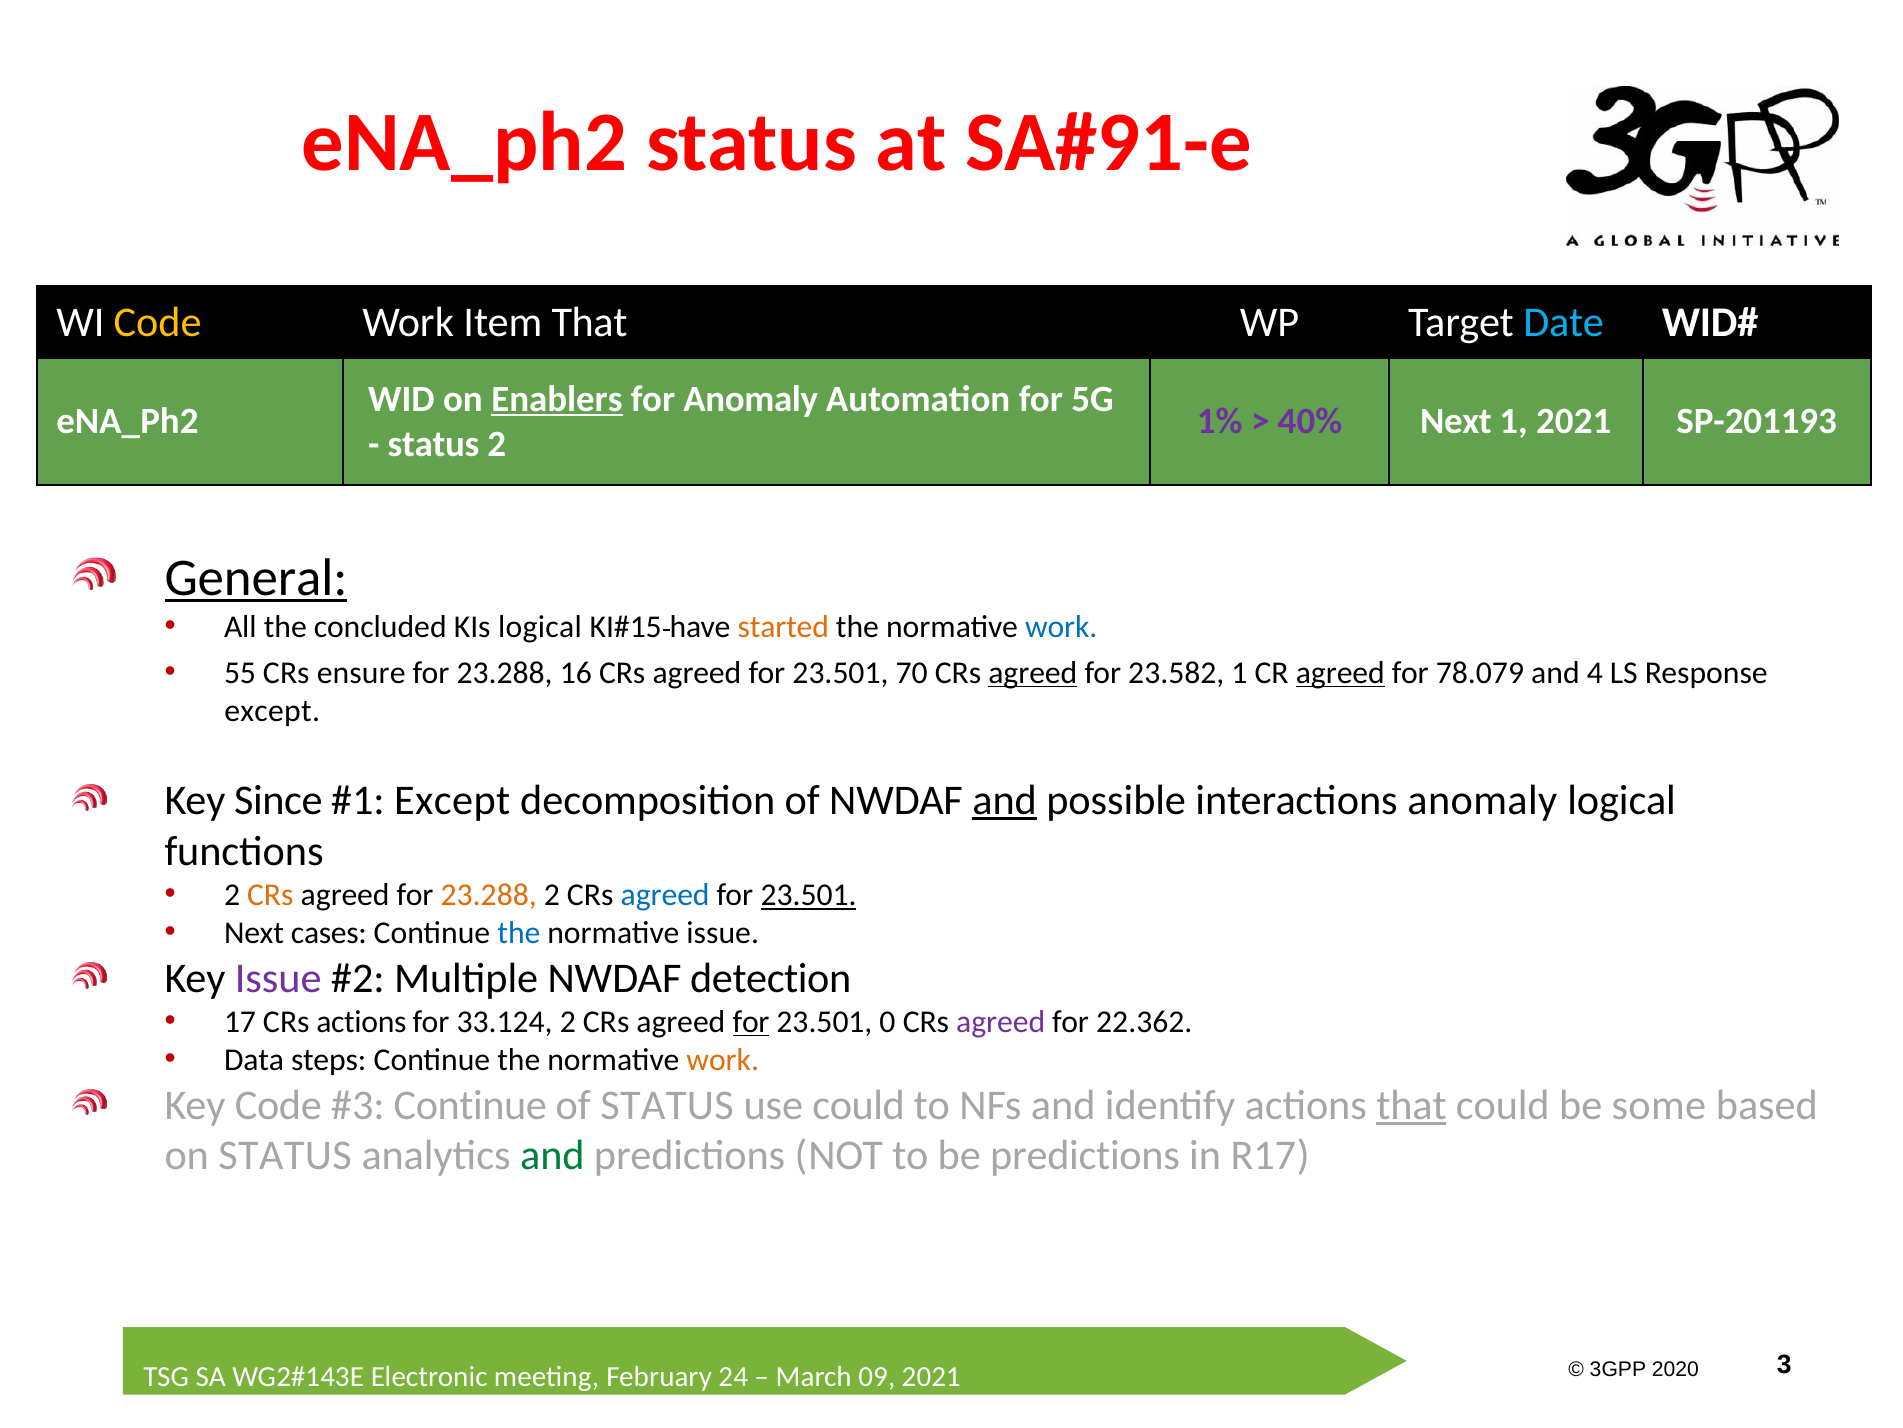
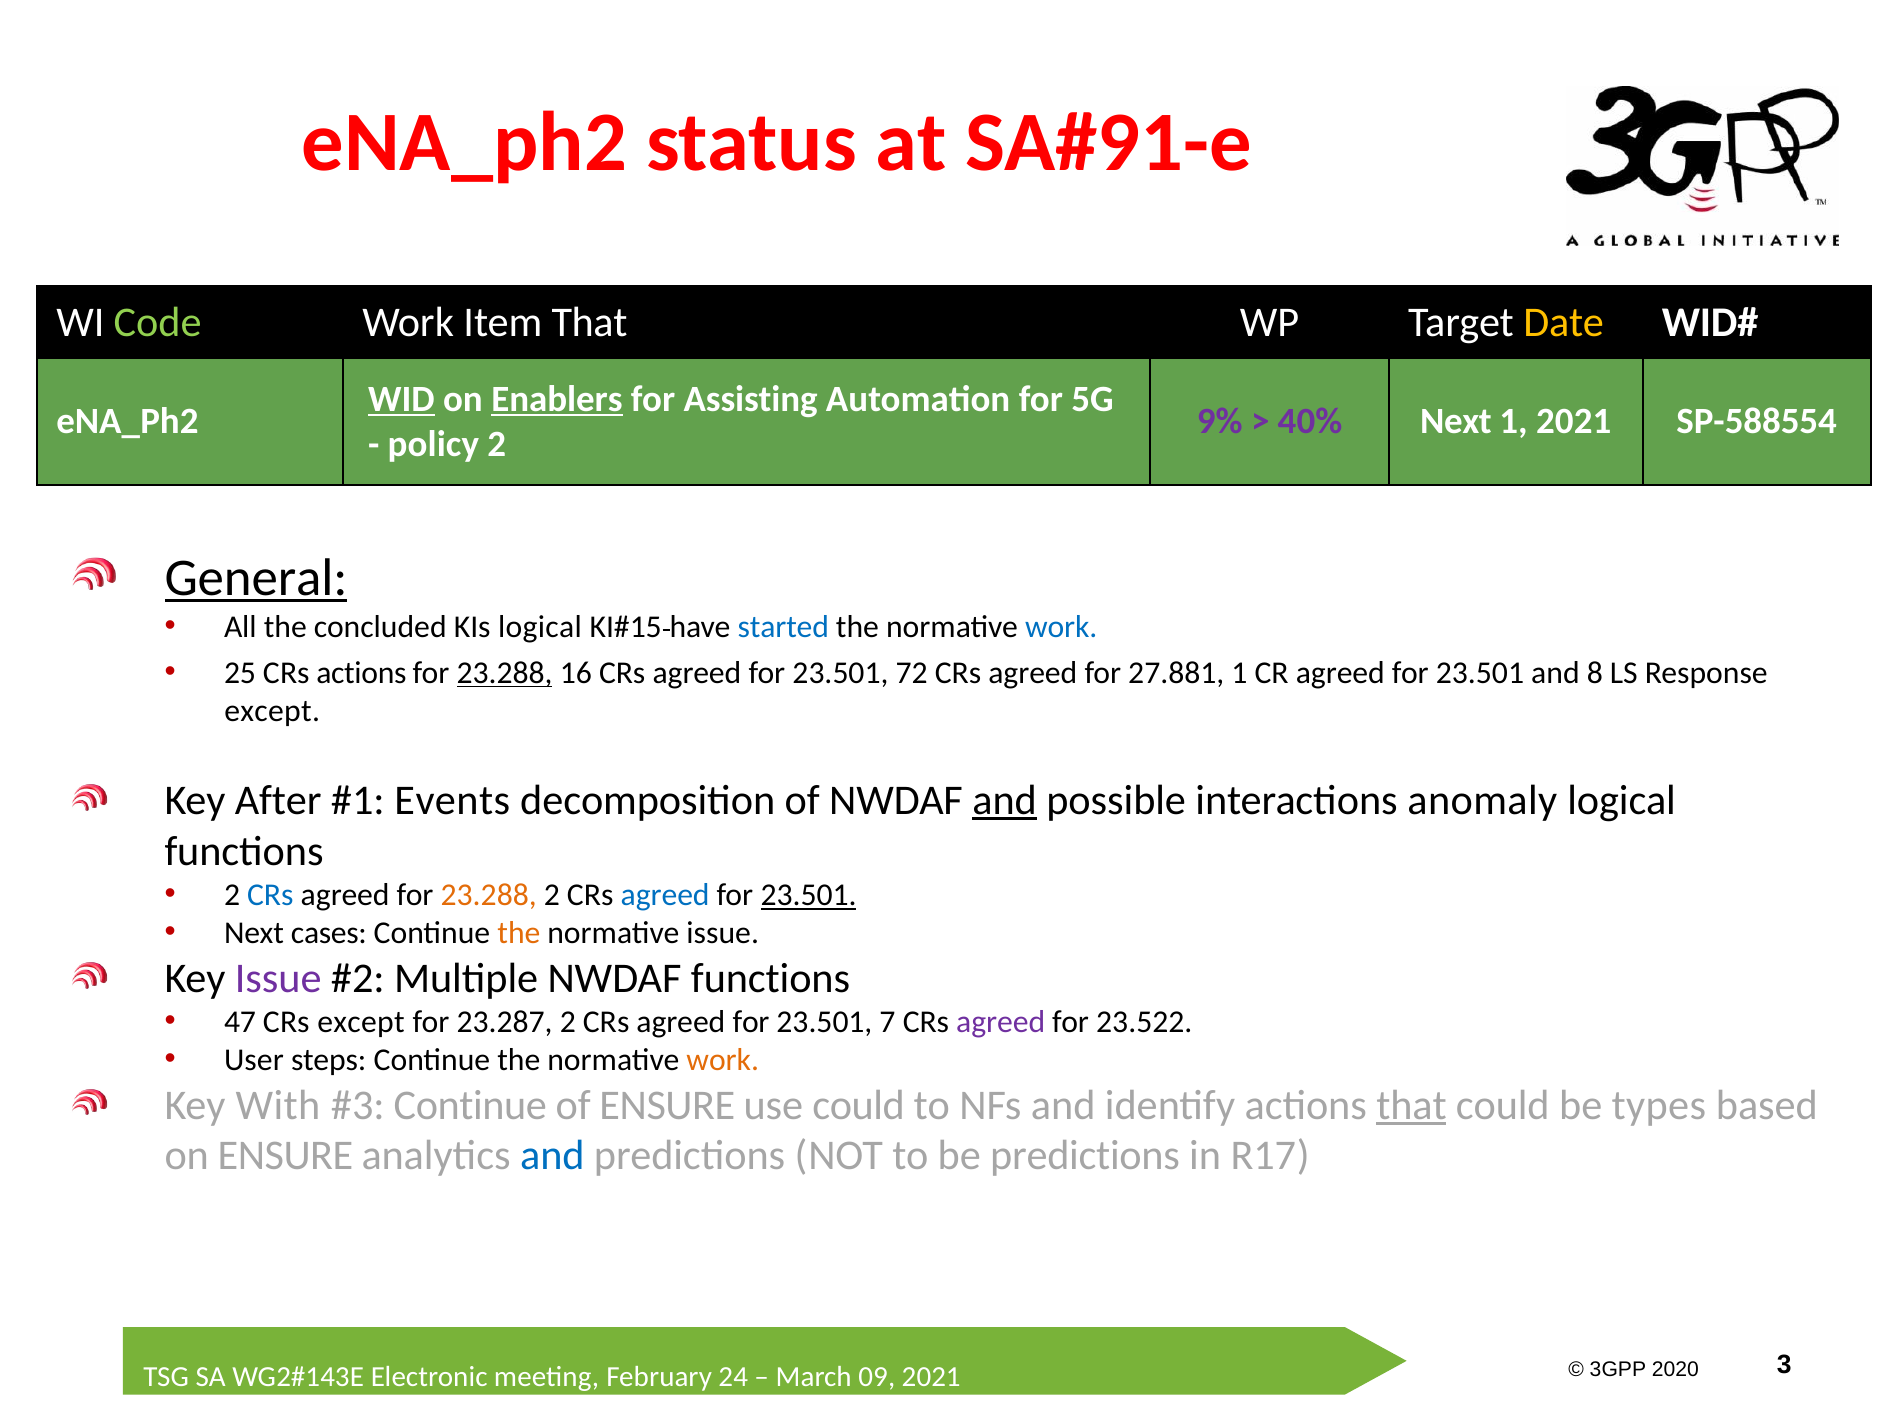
Code at (158, 322) colour: yellow -> light green
Date colour: light blue -> yellow
WID underline: none -> present
for Anomaly: Anomaly -> Assisting
1%: 1% -> 9%
SP-201193: SP-201193 -> SP-588554
status at (434, 444): status -> policy
started colour: orange -> blue
55: 55 -> 25
CRs ensure: ensure -> actions
23.288 at (505, 673) underline: none -> present
70: 70 -> 72
agreed at (1033, 673) underline: present -> none
23.582: 23.582 -> 27.881
agreed at (1340, 673) underline: present -> none
78.079 at (1480, 673): 78.079 -> 23.501
4: 4 -> 8
Since: Since -> After
Except at (452, 800): Except -> Events
CRs at (270, 895) colour: orange -> blue
the at (519, 933) colour: blue -> orange
NWDAF detection: detection -> functions
17: 17 -> 47
CRs actions: actions -> except
33.124: 33.124 -> 23.287
for at (751, 1021) underline: present -> none
0: 0 -> 7
22.362: 22.362 -> 23.522
Data: Data -> User
Key Code: Code -> With
of STATUS: STATUS -> ENSURE
some: some -> types
on STATUS: STATUS -> ENSURE
and at (552, 1155) colour: green -> blue
